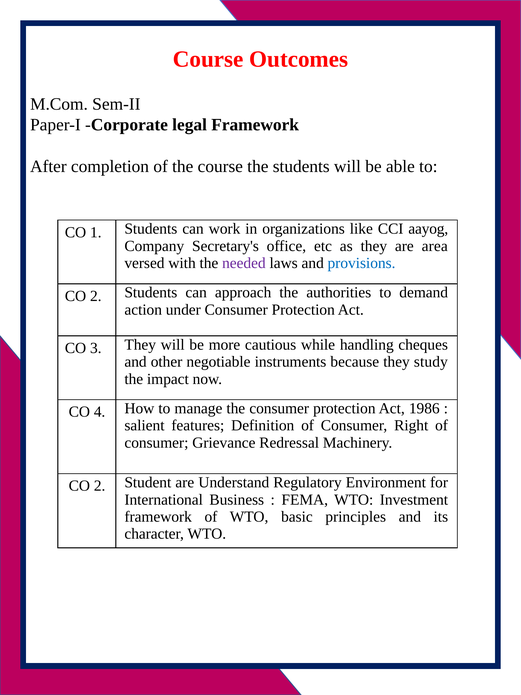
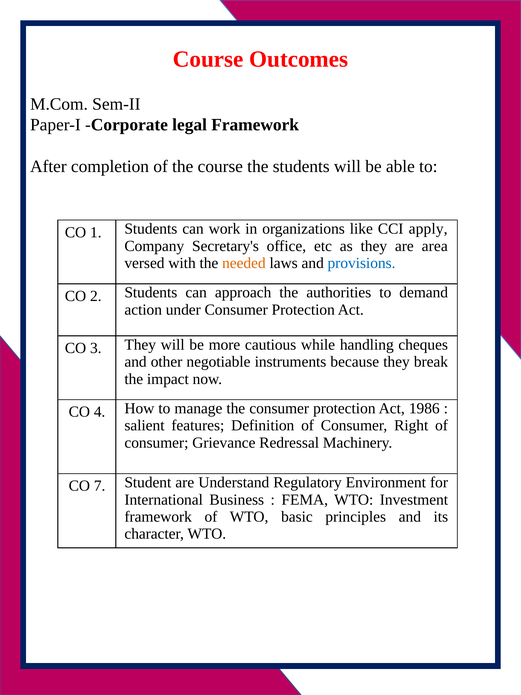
aayog: aayog -> apply
needed colour: purple -> orange
study: study -> break
2 at (100, 486): 2 -> 7
